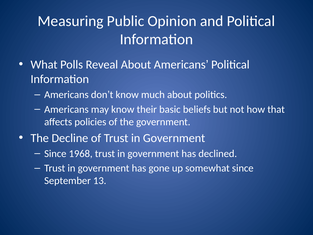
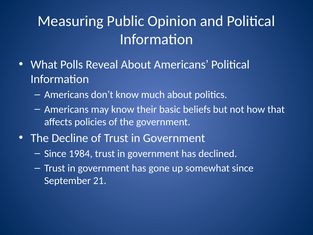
1968: 1968 -> 1984
13: 13 -> 21
